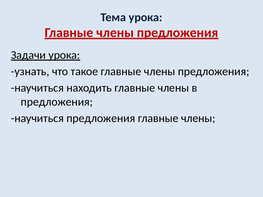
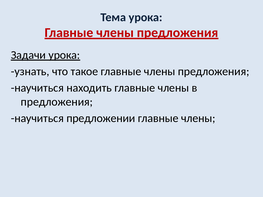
научиться предложения: предложения -> предложении
